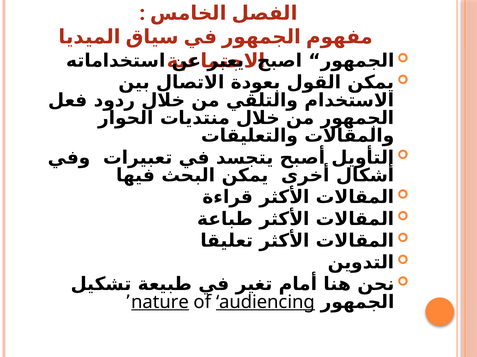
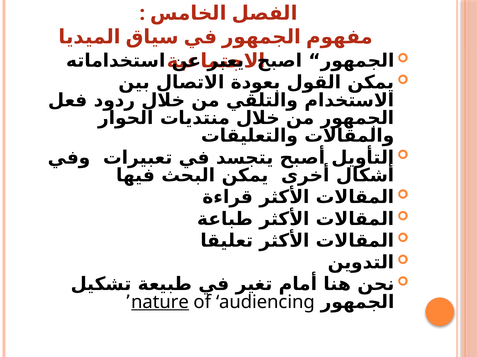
audiencing underline: present -> none
